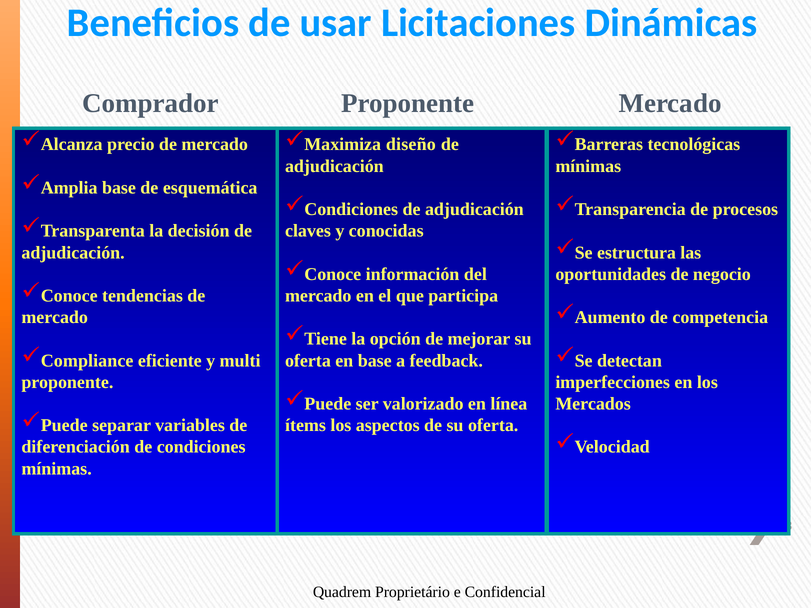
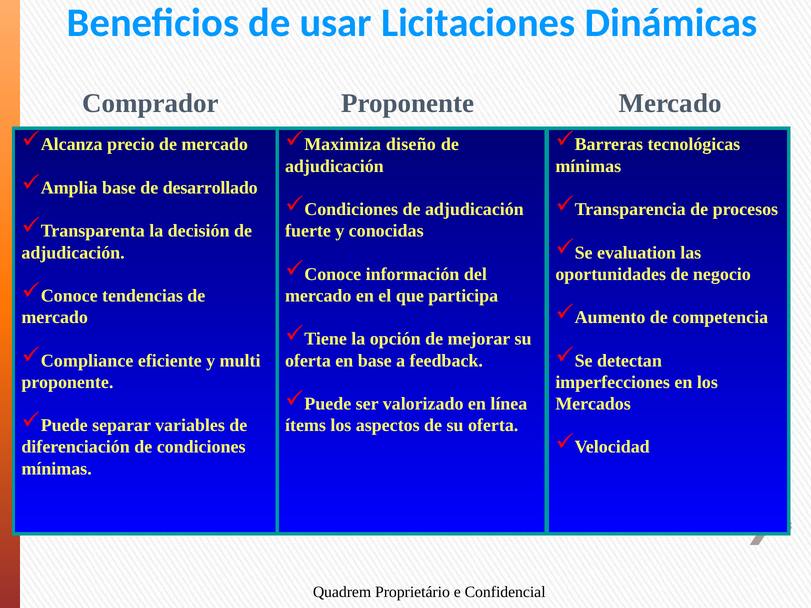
esquemática: esquemática -> desarrollado
claves: claves -> fuerte
estructura: estructura -> evaluation
